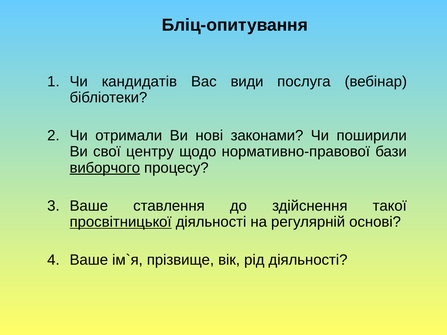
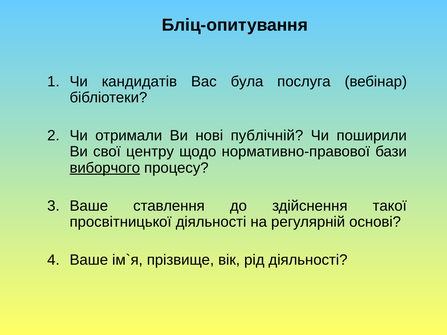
види: види -> була
законами: законами -> публічній
просвітницької underline: present -> none
